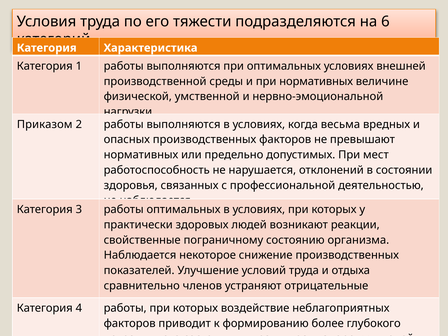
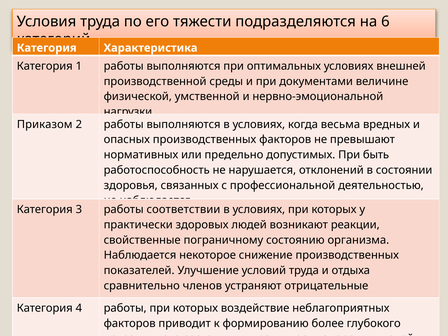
при нормативных: нормативных -> документами
мест: мест -> быть
работы оптимальных: оптимальных -> соответствии
